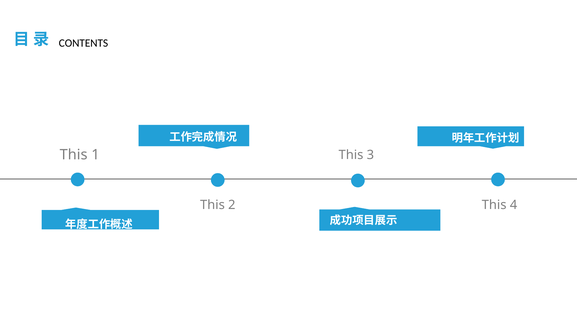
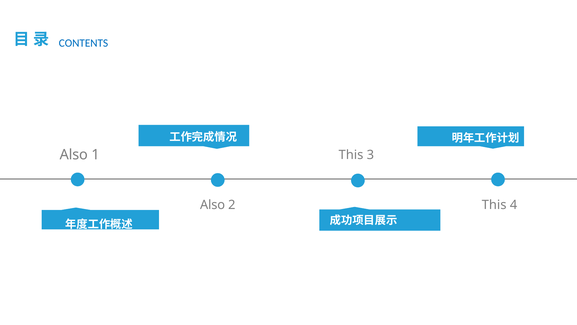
CONTENTS colour: black -> blue
This at (74, 155): This -> Also
This at (212, 205): This -> Also
